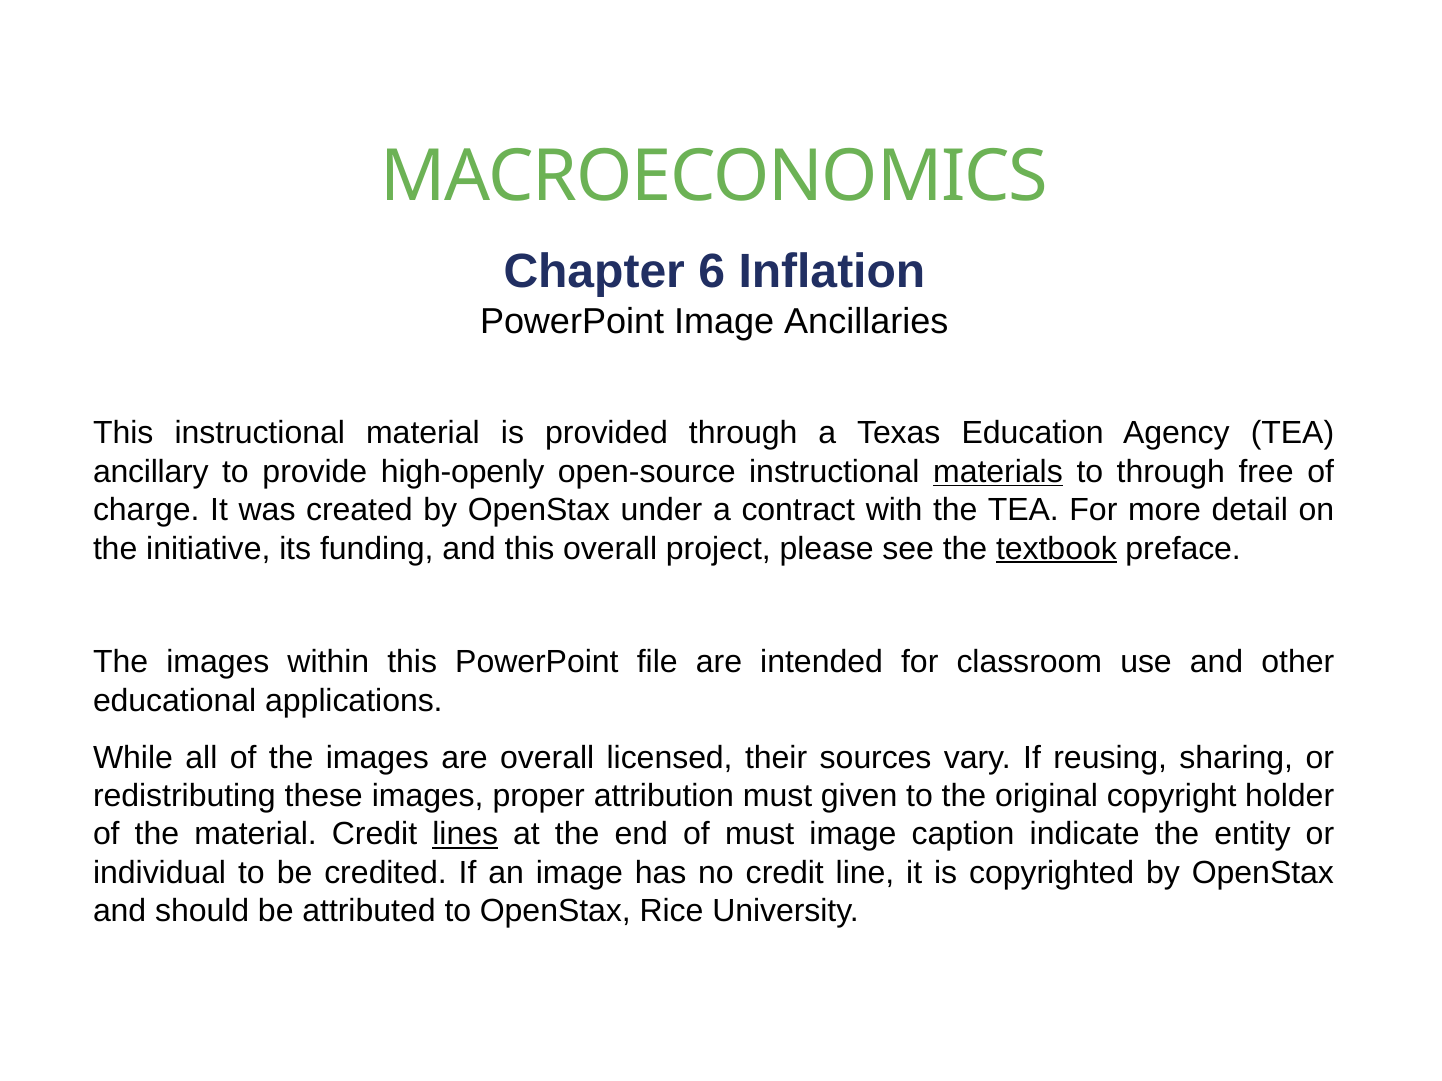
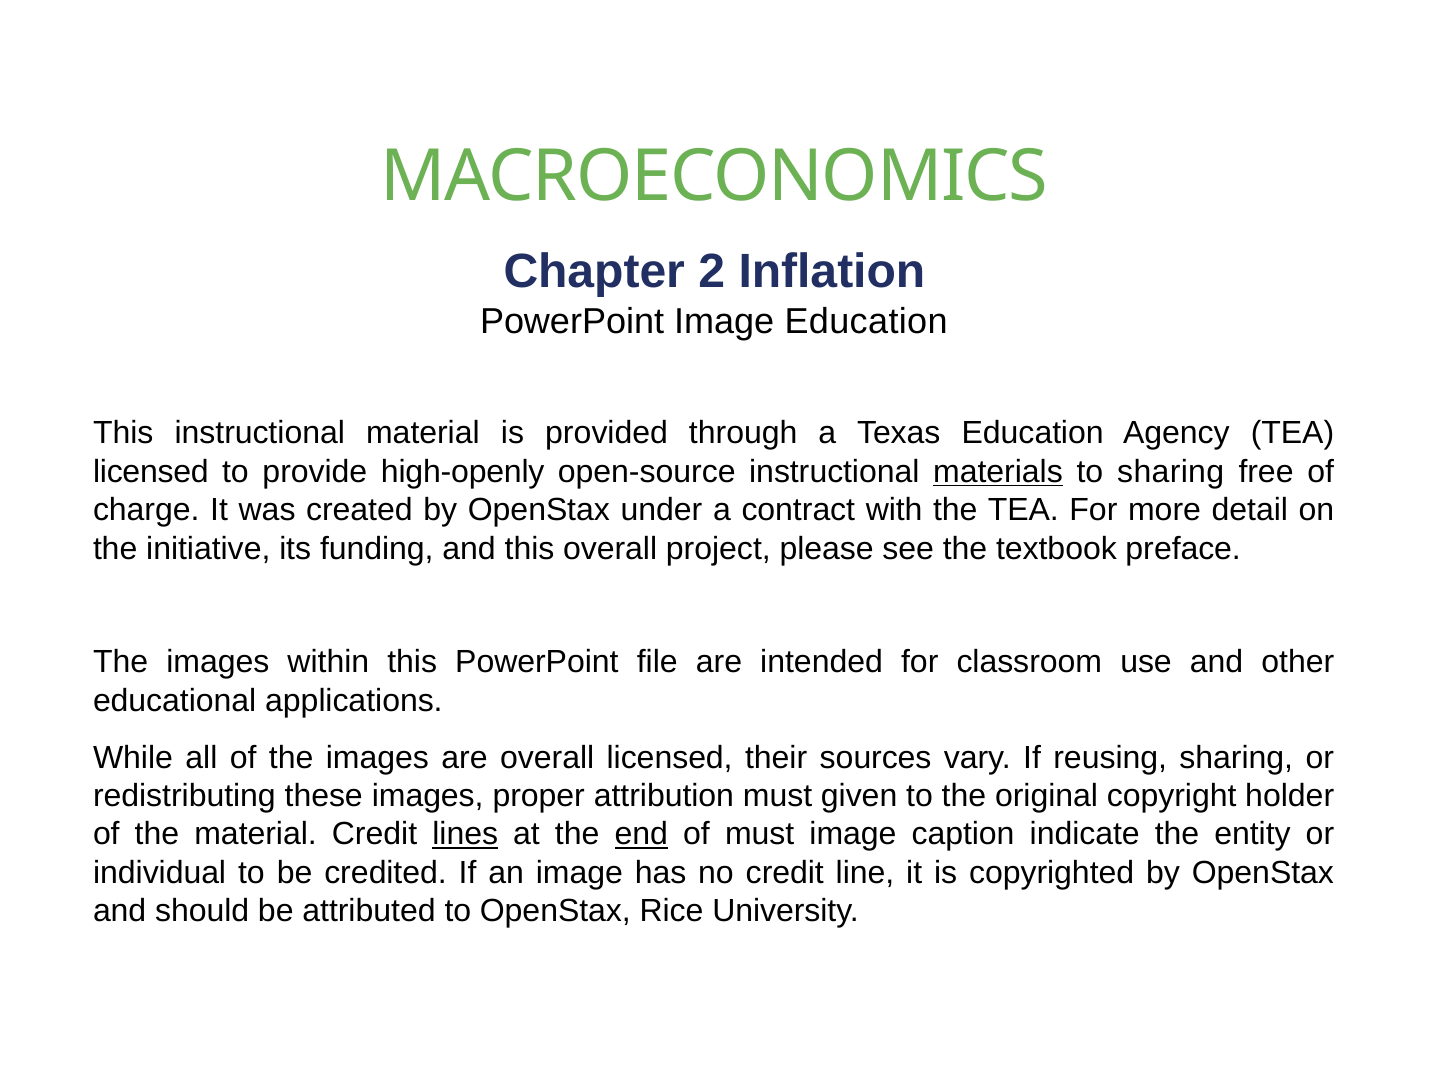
6: 6 -> 2
Image Ancillaries: Ancillaries -> Education
ancillary at (151, 472): ancillary -> licensed
to through: through -> sharing
textbook underline: present -> none
end underline: none -> present
